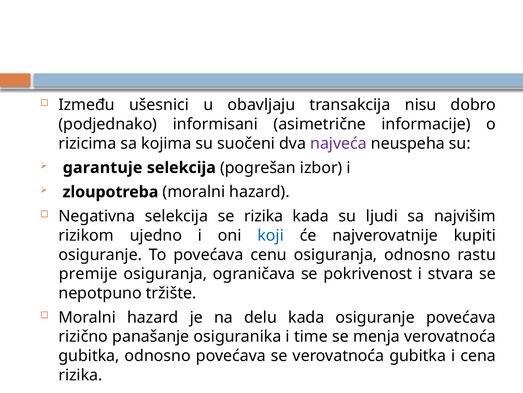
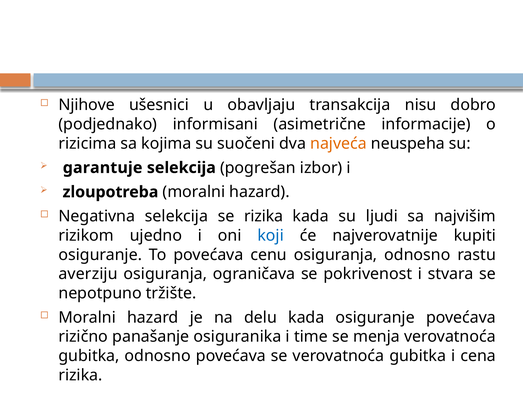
Između: Između -> Njihove
najveća colour: purple -> orange
premije: premije -> averziju
